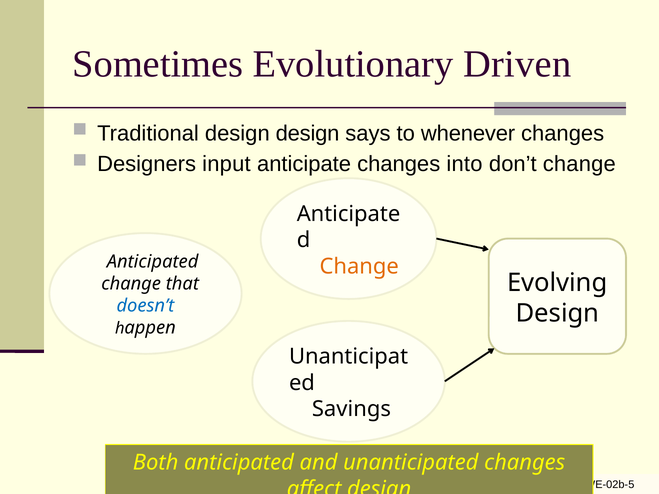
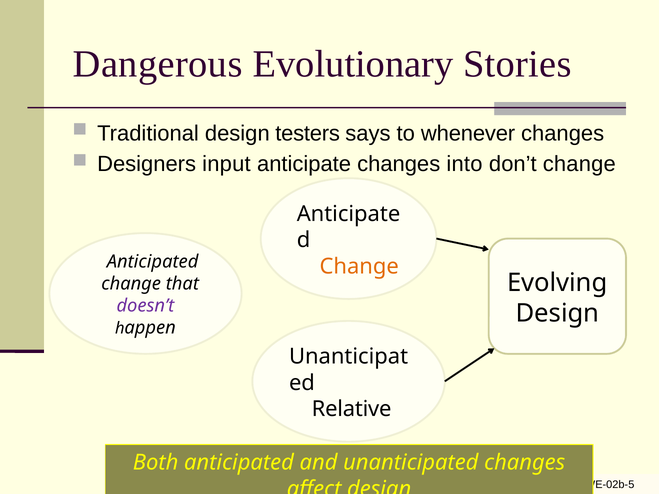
Sometimes: Sometimes -> Dangerous
Driven: Driven -> Stories
design design: design -> testers
doesn’t colour: blue -> purple
Savings: Savings -> Relative
